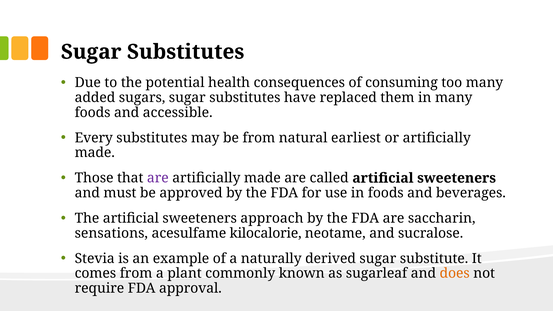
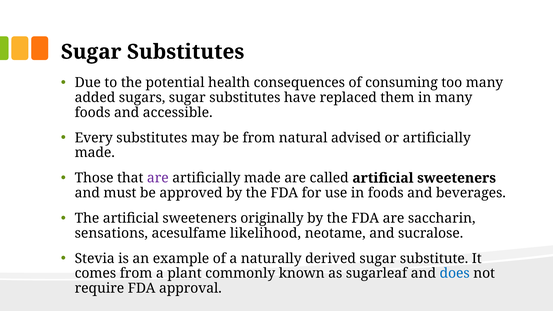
earliest: earliest -> advised
approach: approach -> originally
kilocalorie: kilocalorie -> likelihood
does colour: orange -> blue
